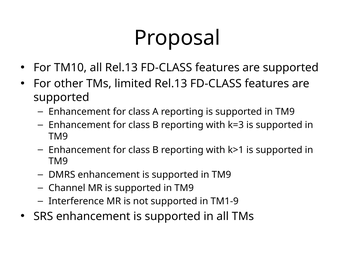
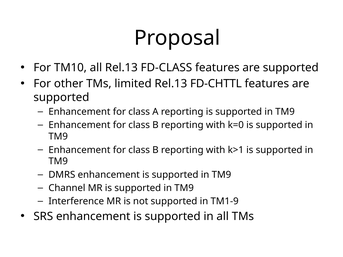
limited Rel.13 FD-CLASS: FD-CLASS -> FD-CHTTL
k=3: k=3 -> k=0
